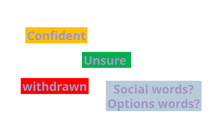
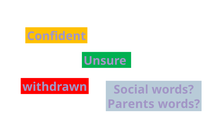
Options: Options -> Parents
